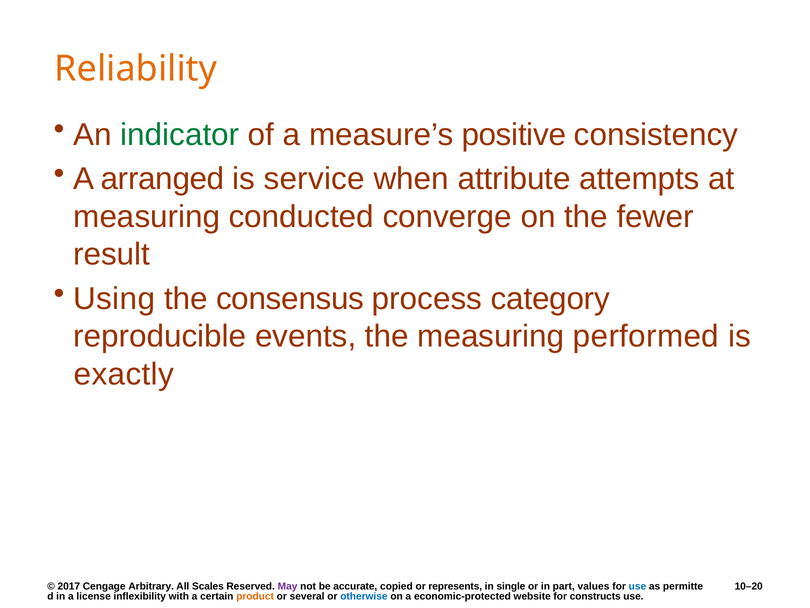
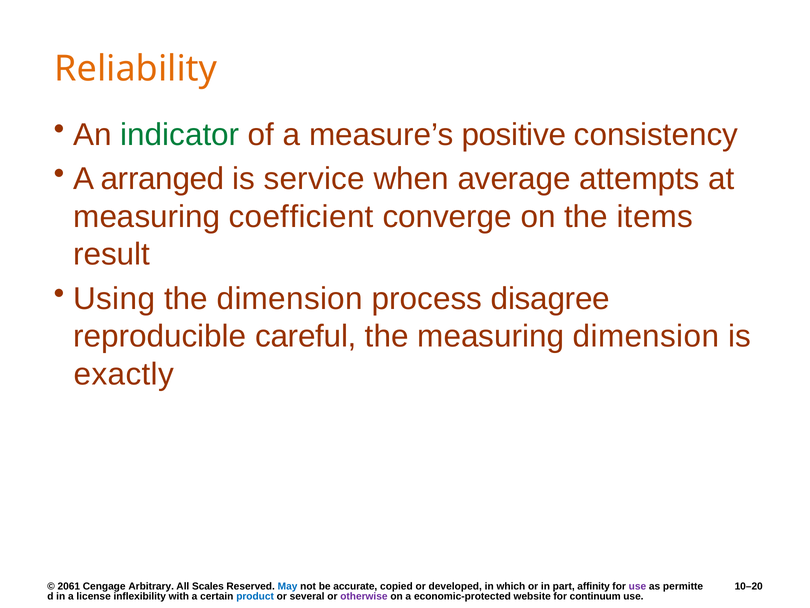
attribute: attribute -> average
conducted: conducted -> coefficient
fewer: fewer -> items
the consensus: consensus -> dimension
category: category -> disagree
events: events -> careful
measuring performed: performed -> dimension
2017: 2017 -> 2061
May colour: purple -> blue
represents: represents -> developed
single: single -> which
values: values -> affinity
use at (637, 586) colour: blue -> purple
product colour: orange -> blue
otherwise colour: blue -> purple
constructs: constructs -> continuum
